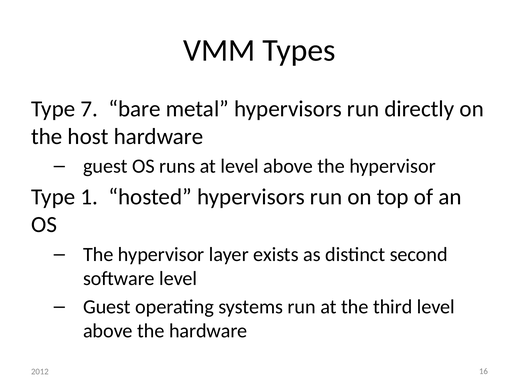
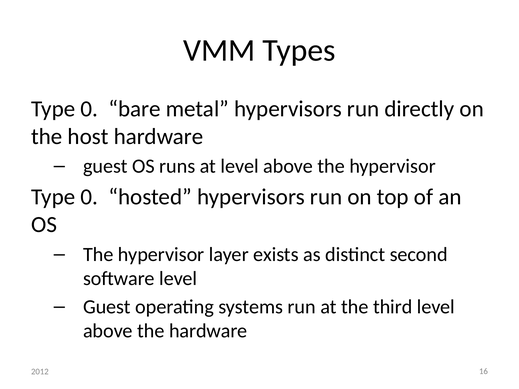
7 at (89, 109): 7 -> 0
1 at (89, 197): 1 -> 0
